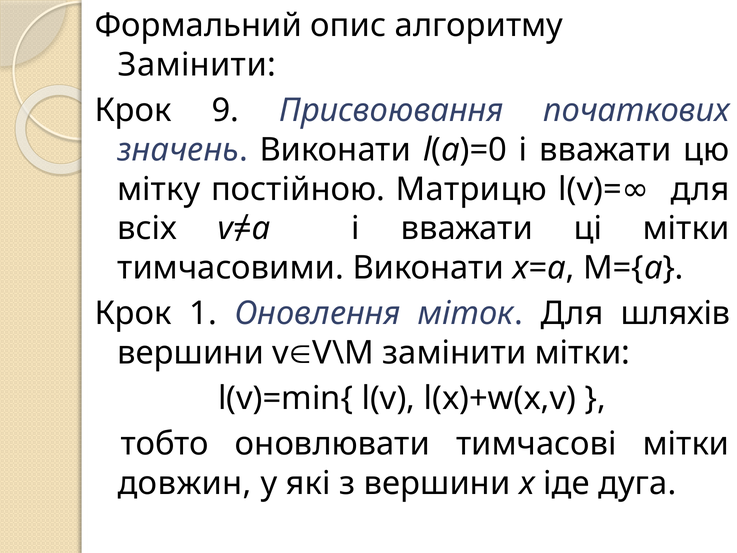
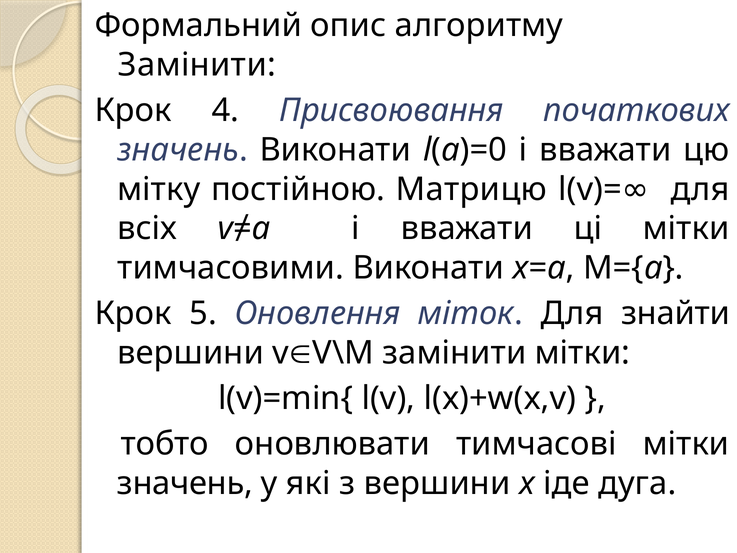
9: 9 -> 4
1: 1 -> 5
шляхів: шляхів -> знайти
довжин at (185, 483): довжин -> значень
